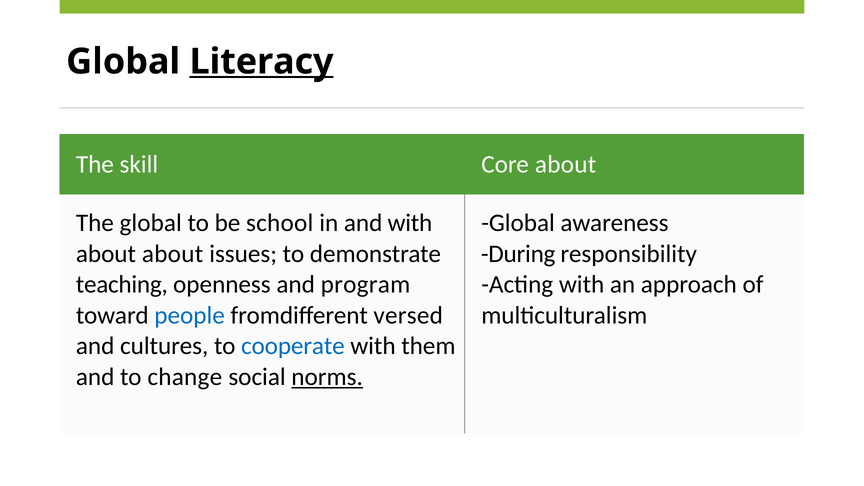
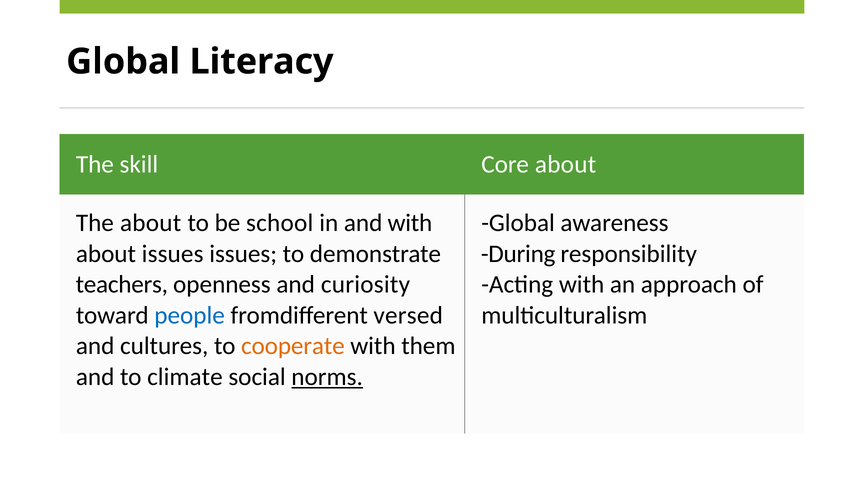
Literacy underline: present -> none
The global: global -> about
about about: about -> issues
teaching: teaching -> teachers
program: program -> curiosity
cooperate colour: blue -> orange
change: change -> climate
